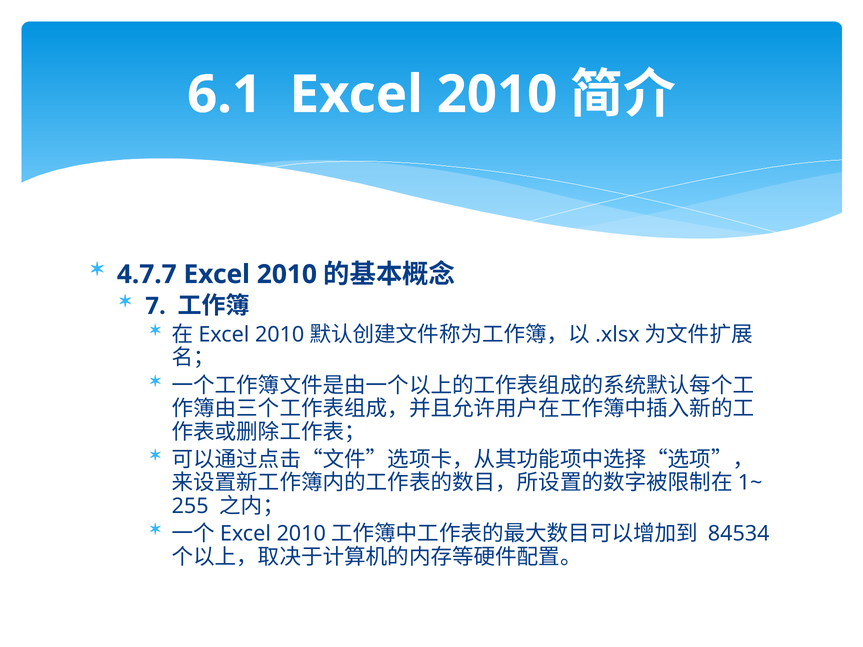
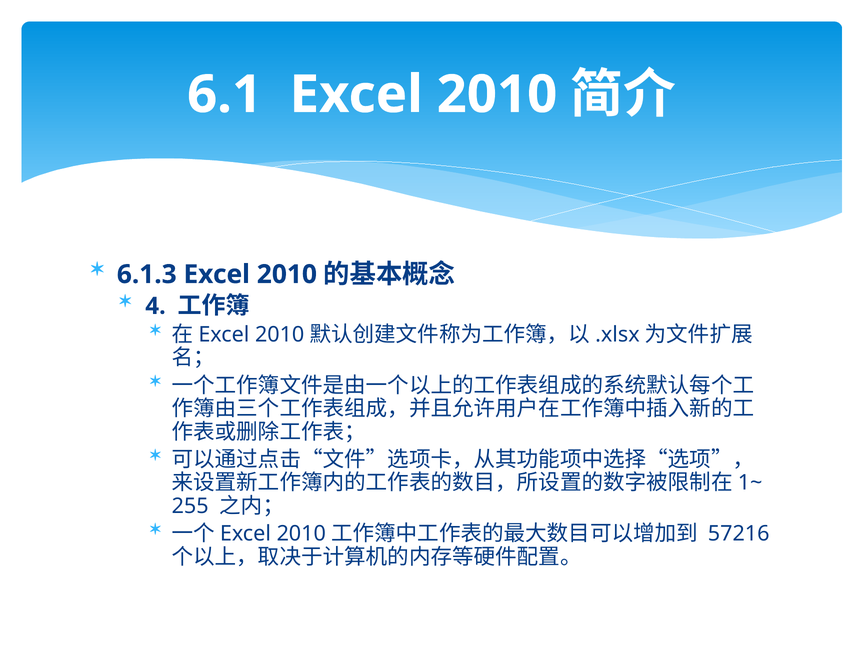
4.7.7: 4.7.7 -> 6.1.3
7: 7 -> 4
84534: 84534 -> 57216
